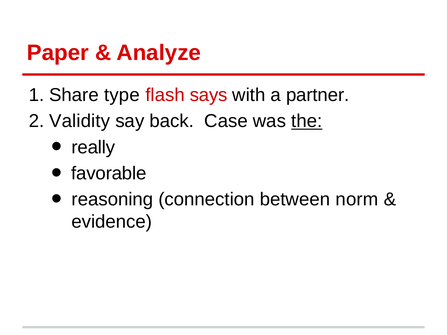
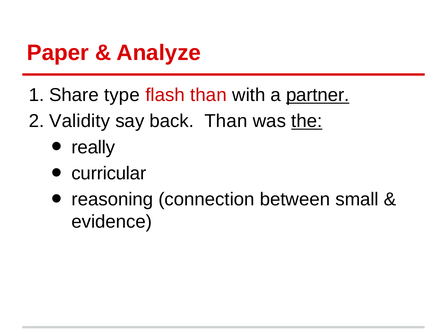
flash says: says -> than
partner underline: none -> present
back Case: Case -> Than
favorable: favorable -> curricular
norm: norm -> small
